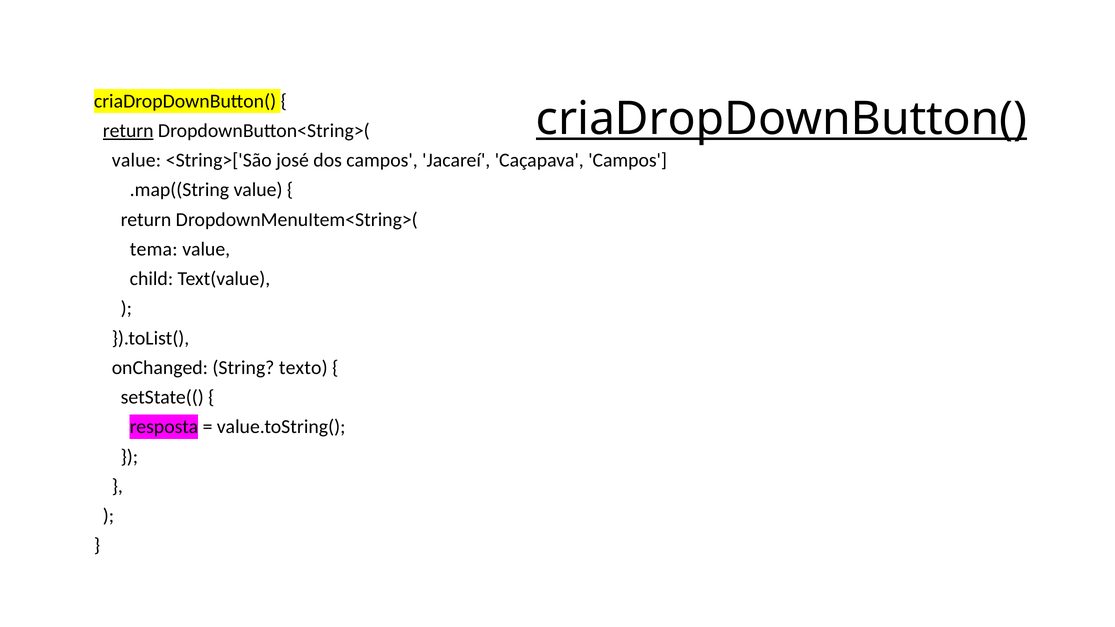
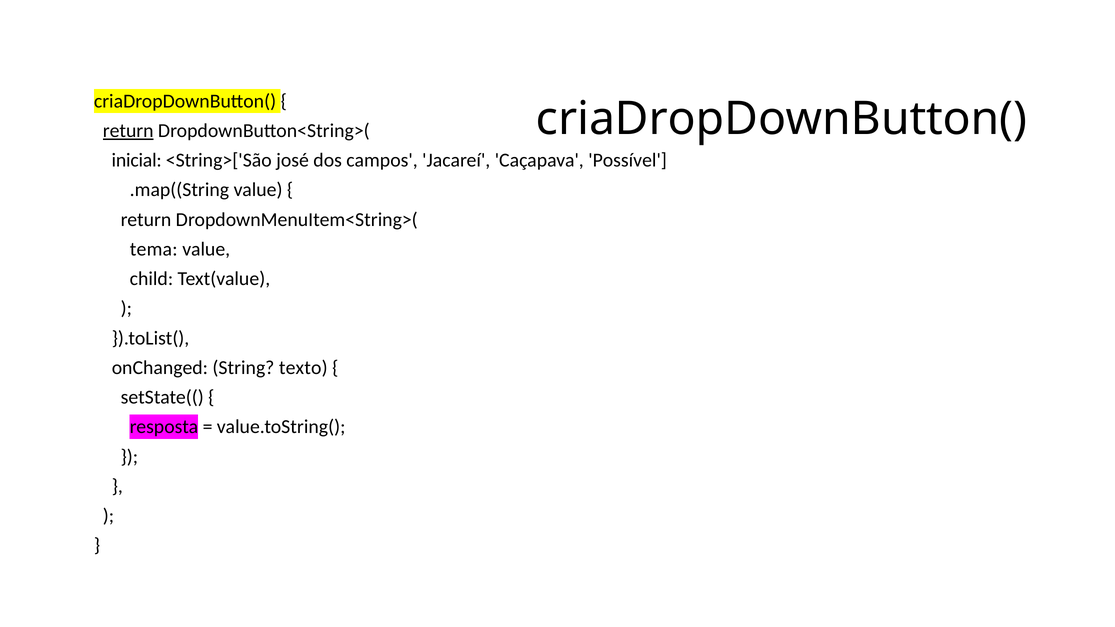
criaDropDownButton( at (782, 119) underline: present -> none
value at (136, 160): value -> inicial
Caçapava Campos: Campos -> Possível
